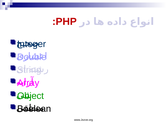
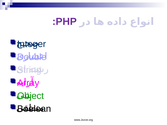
:PHP colour: red -> purple
